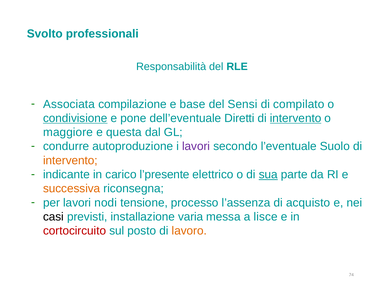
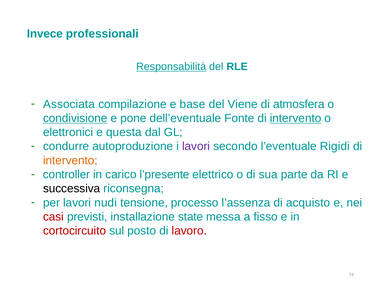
Svolto: Svolto -> Invece
Responsabilità underline: none -> present
Sensi: Sensi -> Viene
compilato: compilato -> atmosfera
Diretti: Diretti -> Fonte
maggiore: maggiore -> elettronici
Suolo: Suolo -> Rigidi
indicante: indicante -> controller
sua underline: present -> none
successiva colour: orange -> black
nodi: nodi -> nudi
casi colour: black -> red
varia: varia -> state
lisce: lisce -> fisso
lavoro colour: orange -> red
